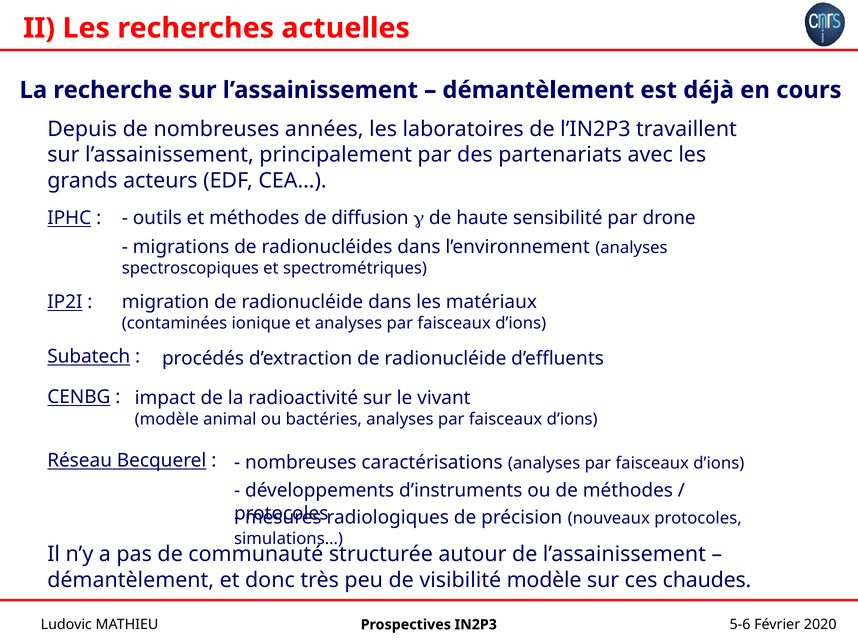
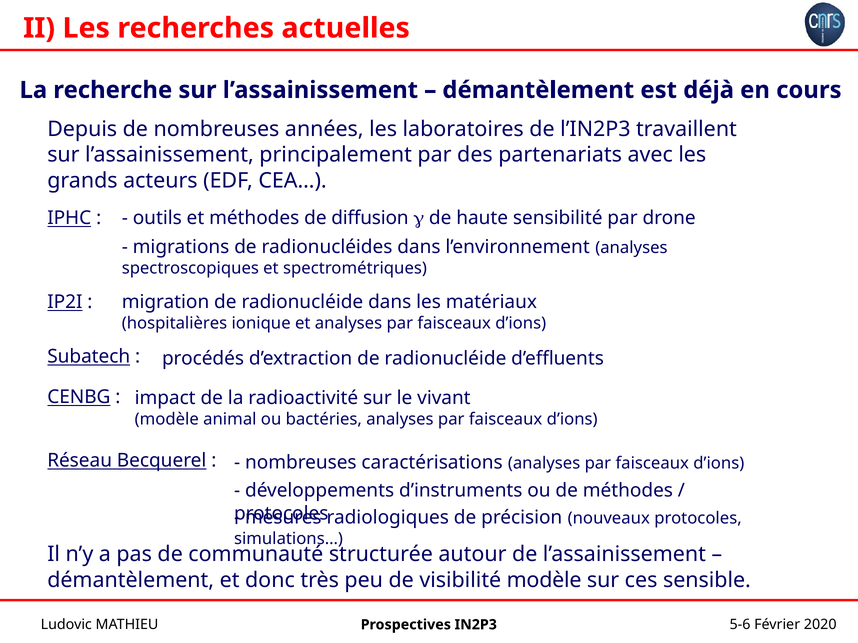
contaminées: contaminées -> hospitalières
chaudes: chaudes -> sensible
